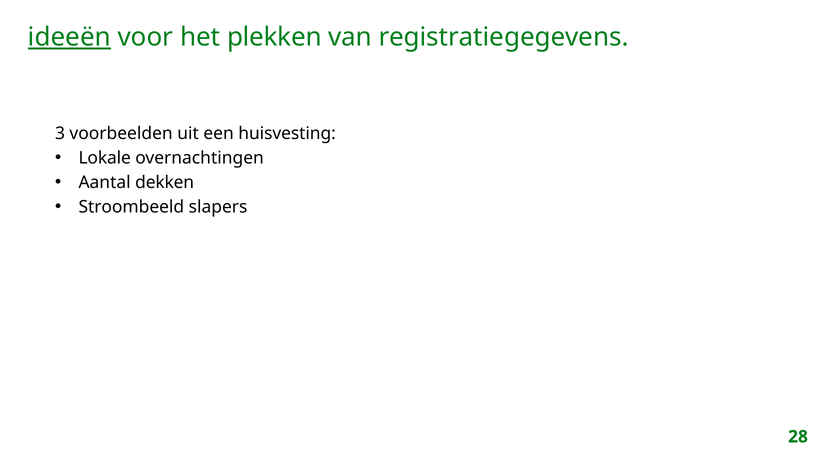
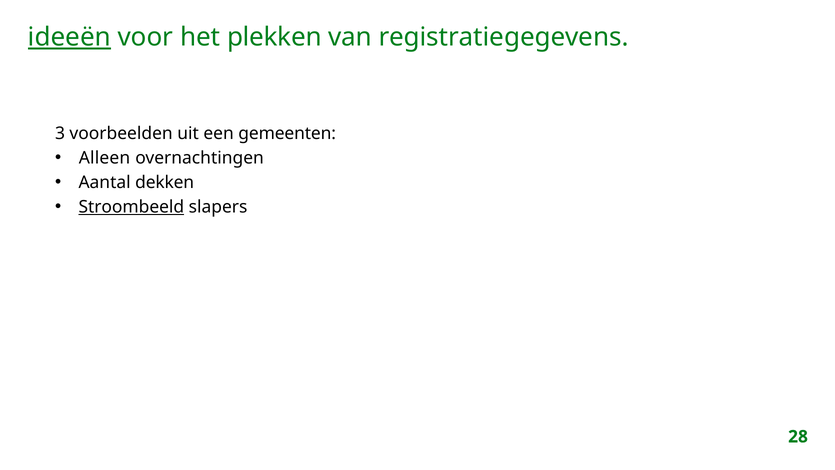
huisvesting: huisvesting -> gemeenten
Lokale: Lokale -> Alleen
Stroombeeld underline: none -> present
